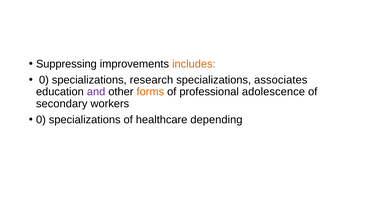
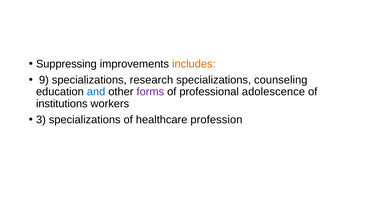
0 at (44, 80): 0 -> 9
associates: associates -> counseling
and colour: purple -> blue
forms colour: orange -> purple
secondary: secondary -> institutions
0 at (41, 120): 0 -> 3
depending: depending -> profession
